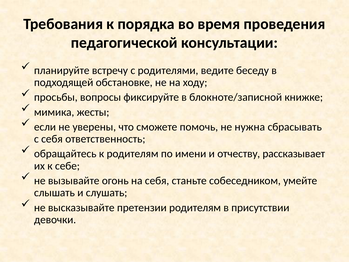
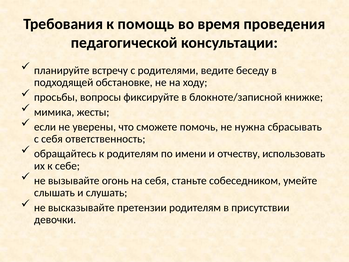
порядка: порядка -> помощь
рассказывает: рассказывает -> использовать
